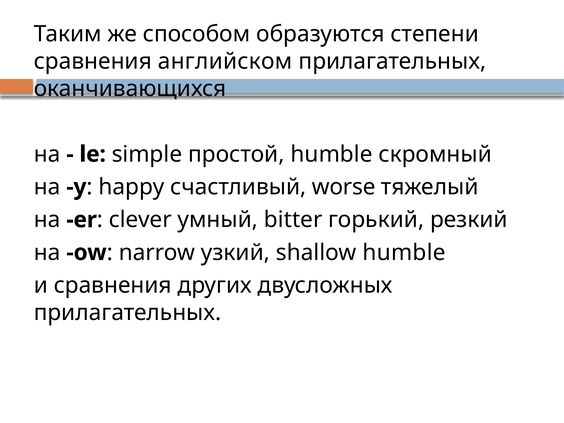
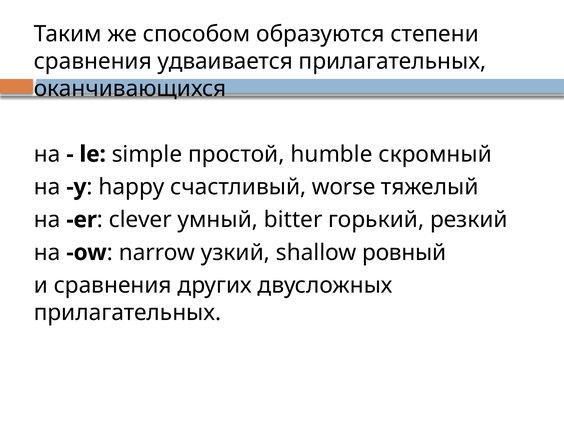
английском: английском -> удваивается
shallow humble: humble -> ровный
